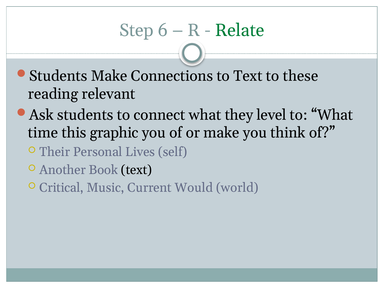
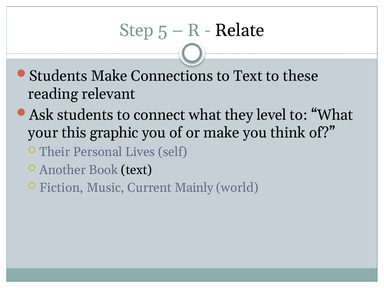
6: 6 -> 5
Relate colour: green -> black
time: time -> your
Critical: Critical -> Fiction
Would: Would -> Mainly
